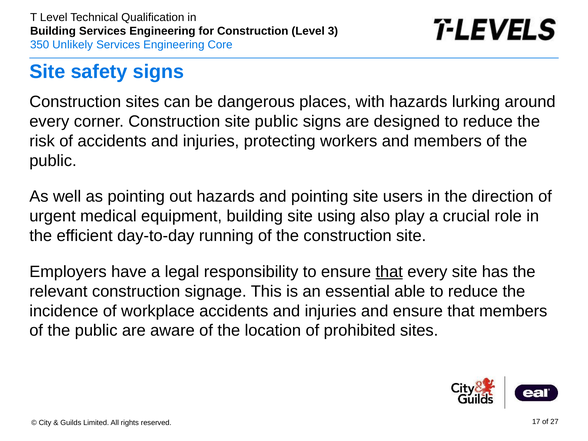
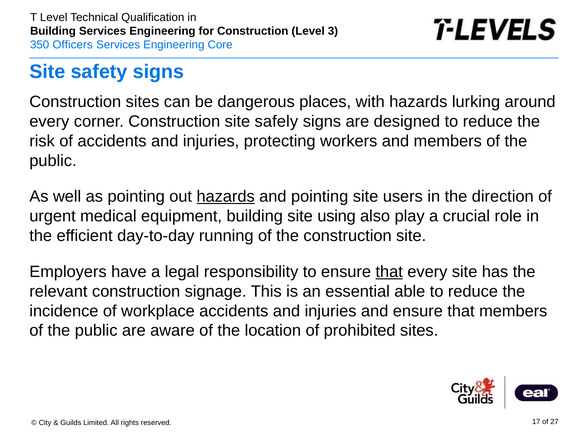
Unlikely: Unlikely -> Officers
site public: public -> safely
hazards at (226, 197) underline: none -> present
